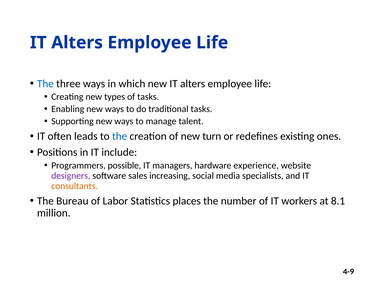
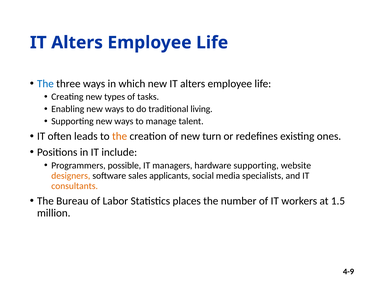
traditional tasks: tasks -> living
the at (120, 136) colour: blue -> orange
hardware experience: experience -> supporting
designers colour: purple -> orange
increasing: increasing -> applicants
8.1: 8.1 -> 1.5
